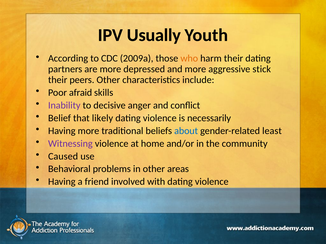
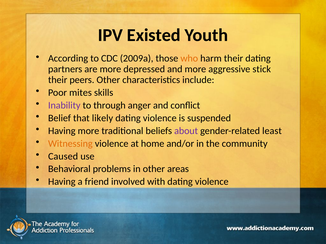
Usually: Usually -> Existed
afraid: afraid -> mites
decisive: decisive -> through
necessarily: necessarily -> suspended
about colour: blue -> purple
Witnessing colour: purple -> orange
